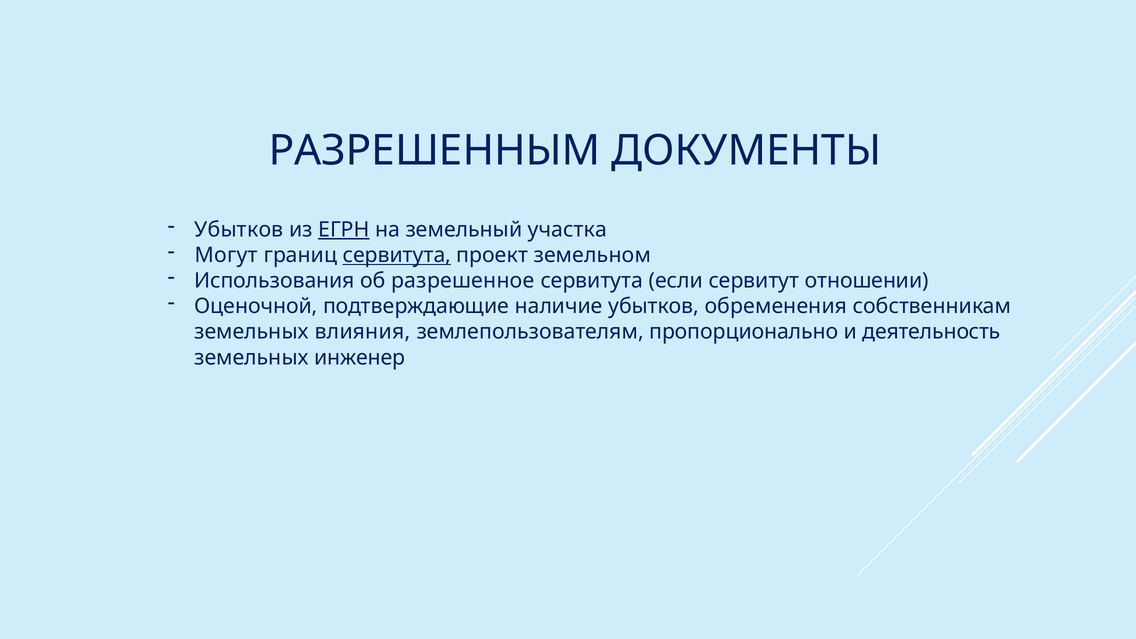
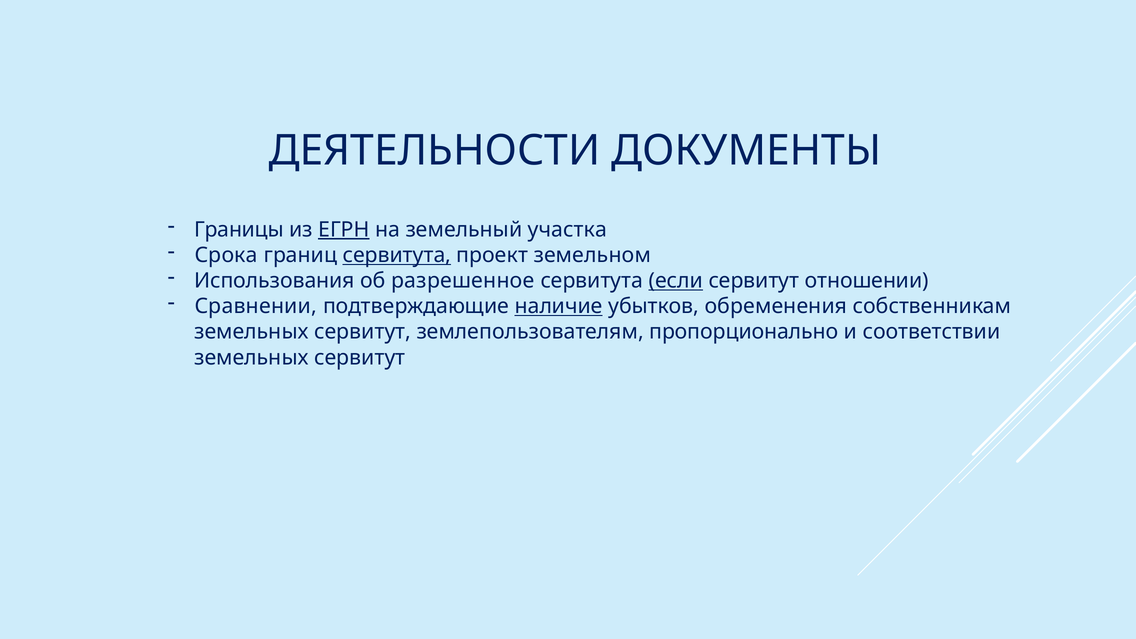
РАЗРЕШЕННЫМ: РАЗРЕШЕННЫМ -> ДЕЯТЕЛЬНОСТИ
Убытков at (239, 230): Убытков -> Границы
Могут: Могут -> Срока
если underline: none -> present
Оценочной: Оценочной -> Сравнении
наличие underline: none -> present
влияния at (362, 332): влияния -> сервитут
деятельность: деятельность -> соответствии
инженер at (360, 357): инженер -> сервитут
